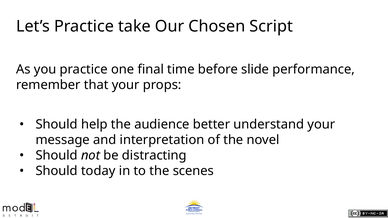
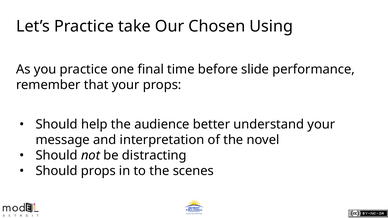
Script: Script -> Using
Should today: today -> props
